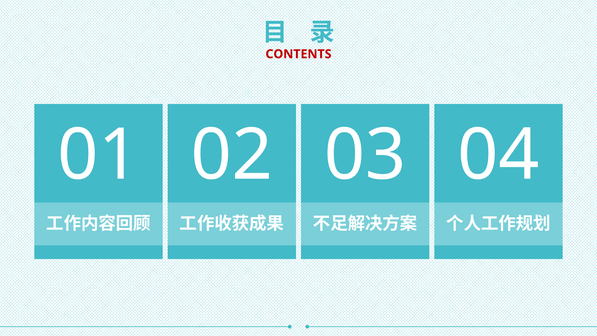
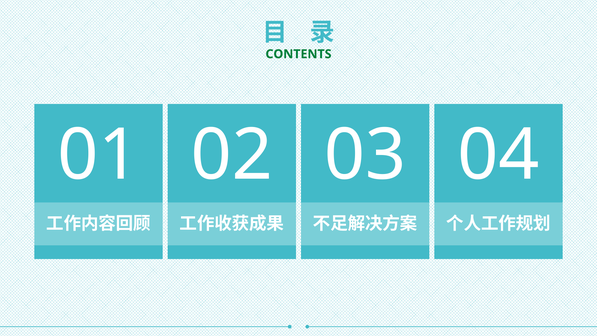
CONTENTS colour: red -> green
